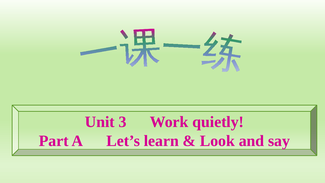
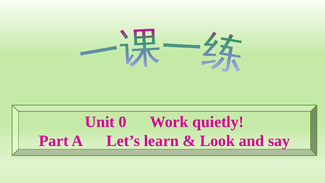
3: 3 -> 0
